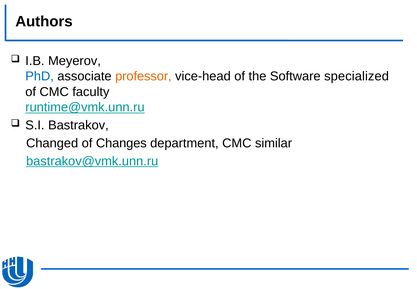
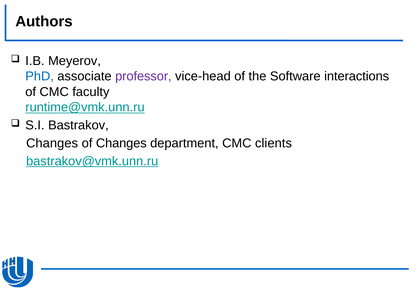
professor colour: orange -> purple
specialized: specialized -> interactions
Changed at (52, 143): Changed -> Changes
similar: similar -> clients
